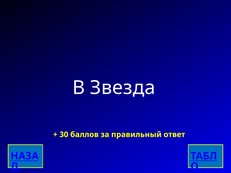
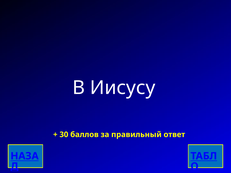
Звезда: Звезда -> Иисусу
